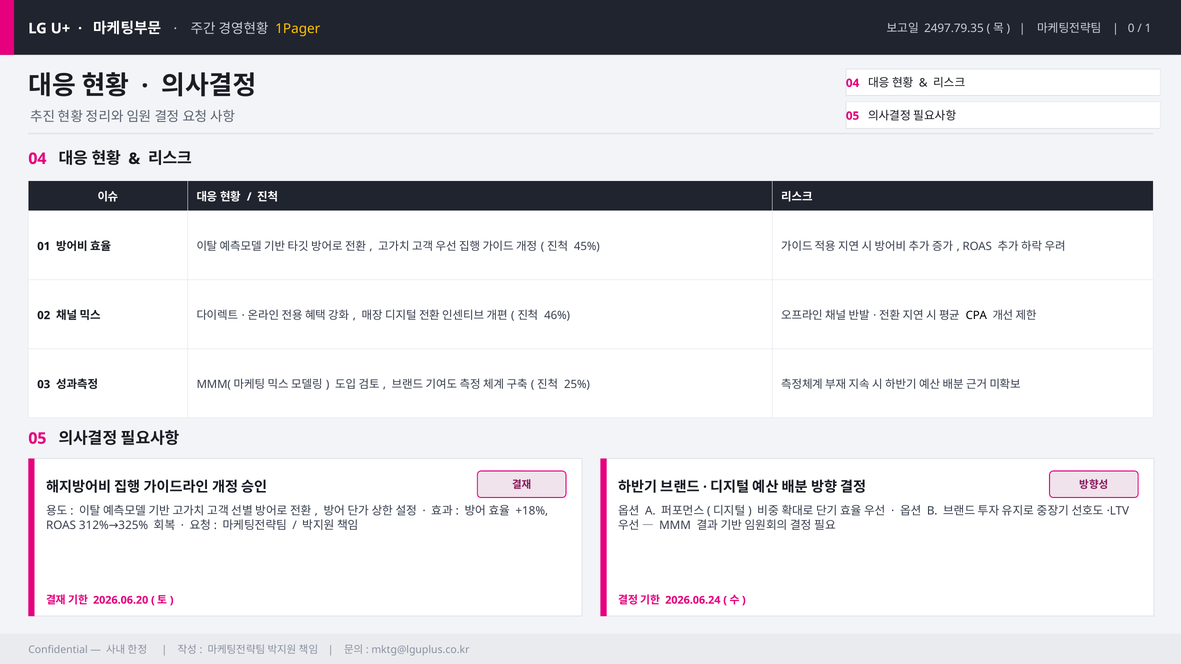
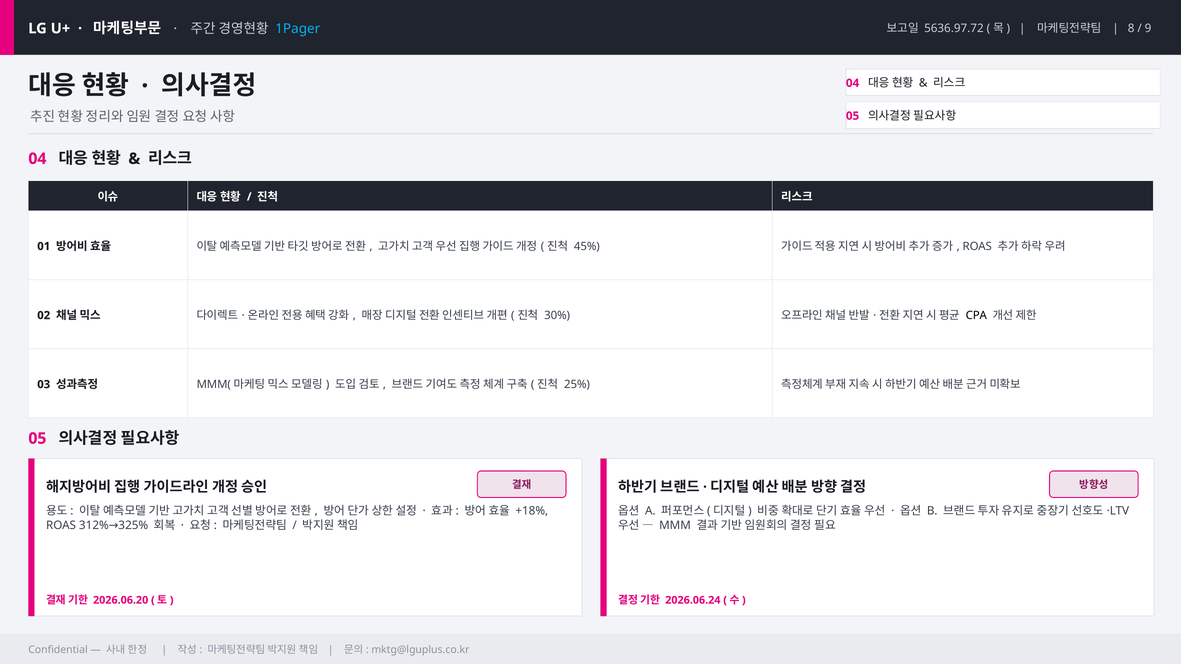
1Pager colour: yellow -> light blue
2497.79.35: 2497.79.35 -> 5636.97.72
0: 0 -> 8
1: 1 -> 9
46%: 46% -> 30%
